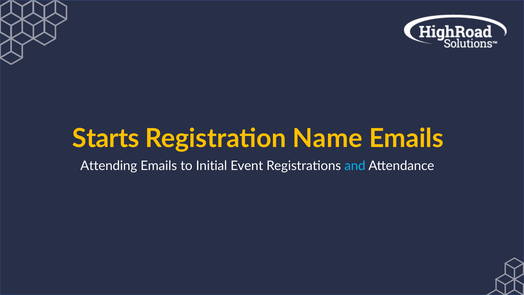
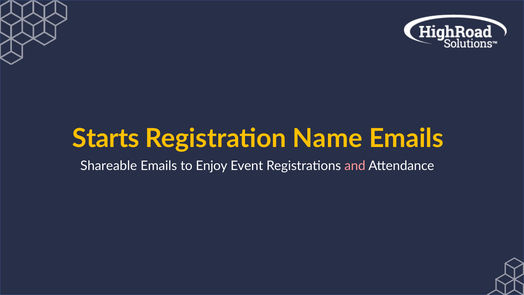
Attending: Attending -> Shareable
Initial: Initial -> Enjoy
and colour: light blue -> pink
